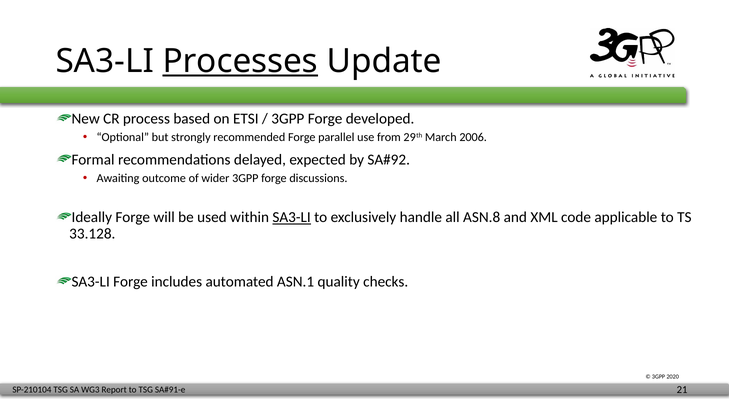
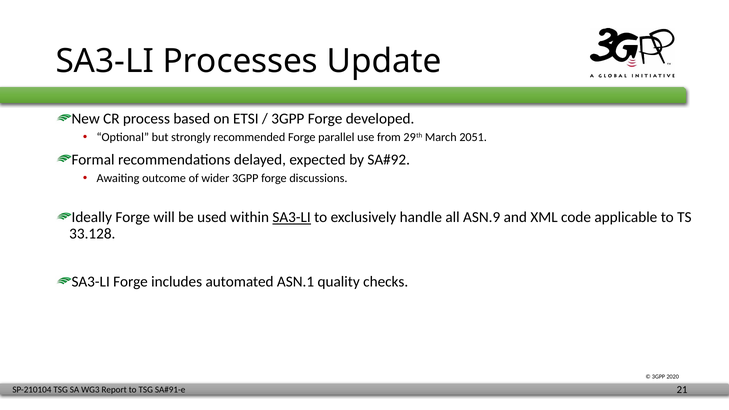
Processes underline: present -> none
2006: 2006 -> 2051
ASN.8: ASN.8 -> ASN.9
